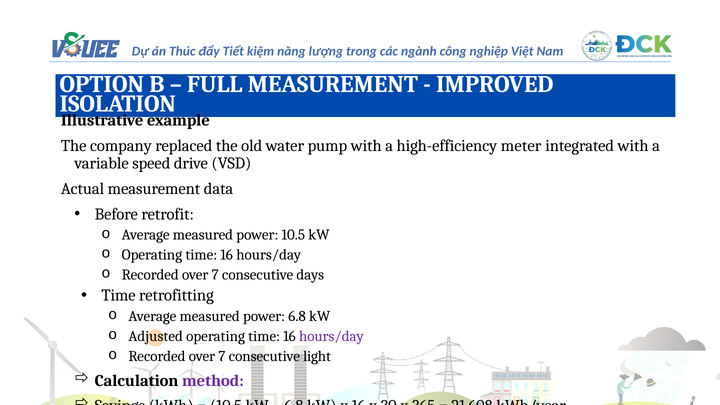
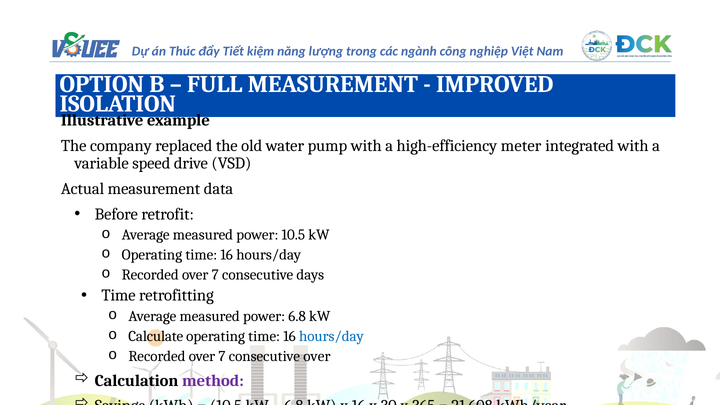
Adjusted: Adjusted -> Calculate
hours/day at (331, 336) colour: purple -> blue
consecutive light: light -> over
